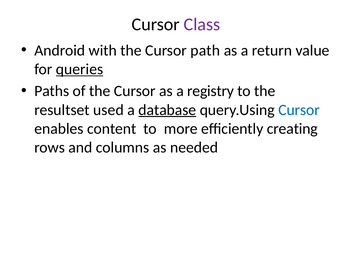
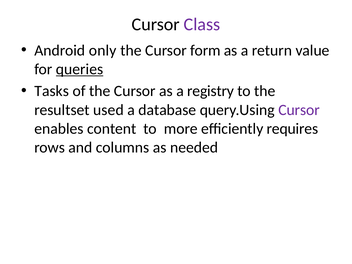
with: with -> only
path: path -> form
Paths: Paths -> Tasks
database underline: present -> none
Cursor at (299, 110) colour: blue -> purple
creating: creating -> requires
